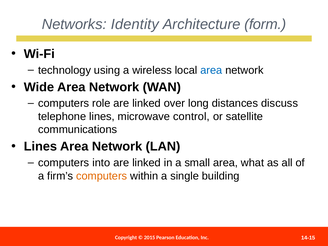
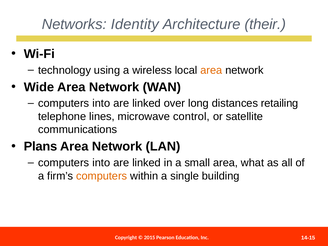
form: form -> their
area at (211, 70) colour: blue -> orange
role at (101, 103): role -> into
discuss: discuss -> retailing
Lines at (40, 147): Lines -> Plans
